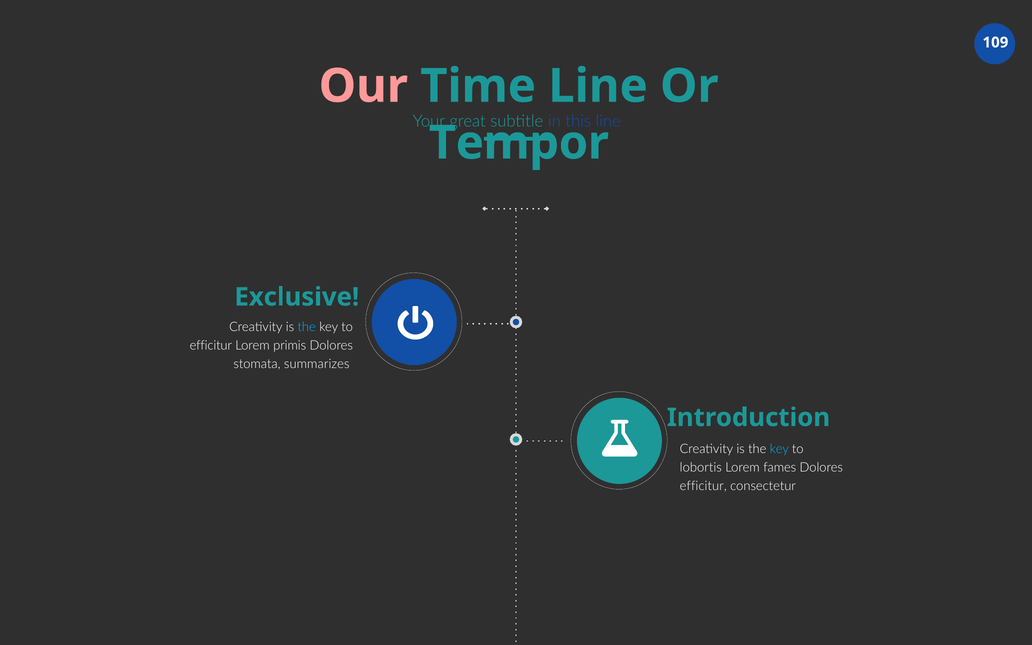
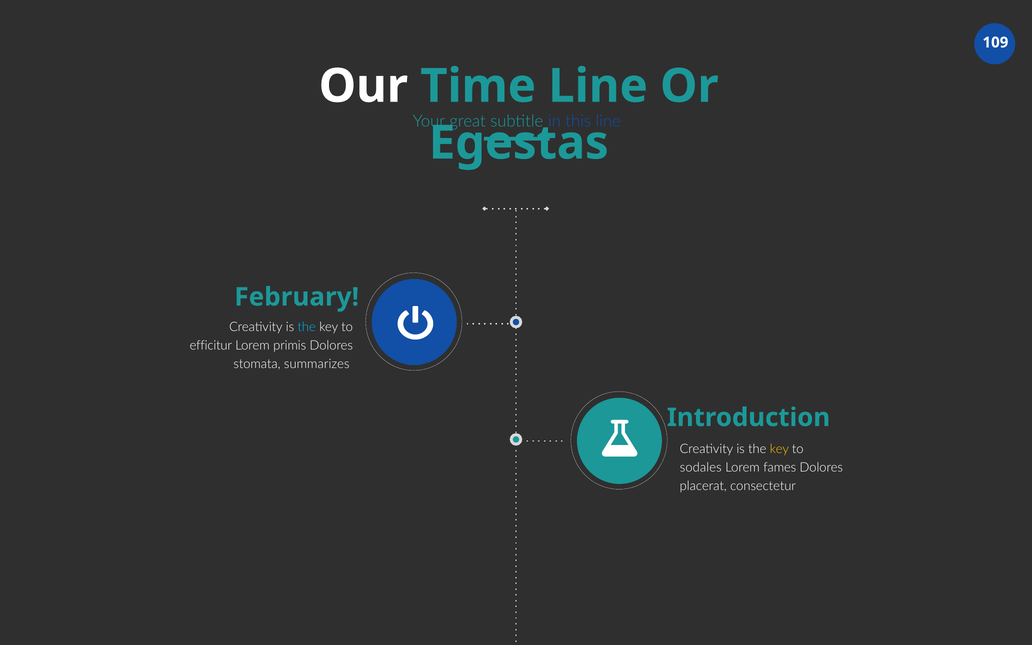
Our colour: pink -> white
Tempor: Tempor -> Egestas
Exclusive: Exclusive -> February
key at (779, 449) colour: light blue -> yellow
lobortis: lobortis -> sodales
efficitur at (703, 486): efficitur -> placerat
